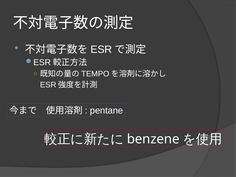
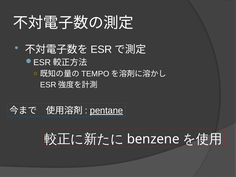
pentane underline: none -> present
